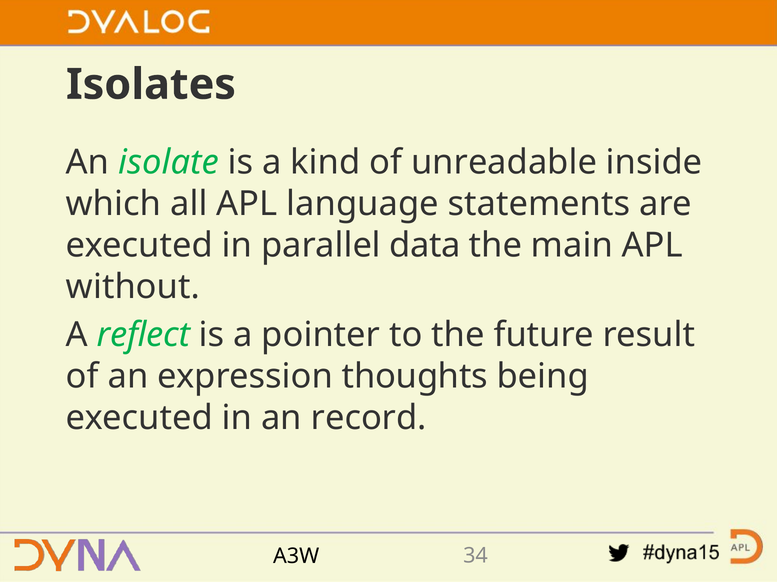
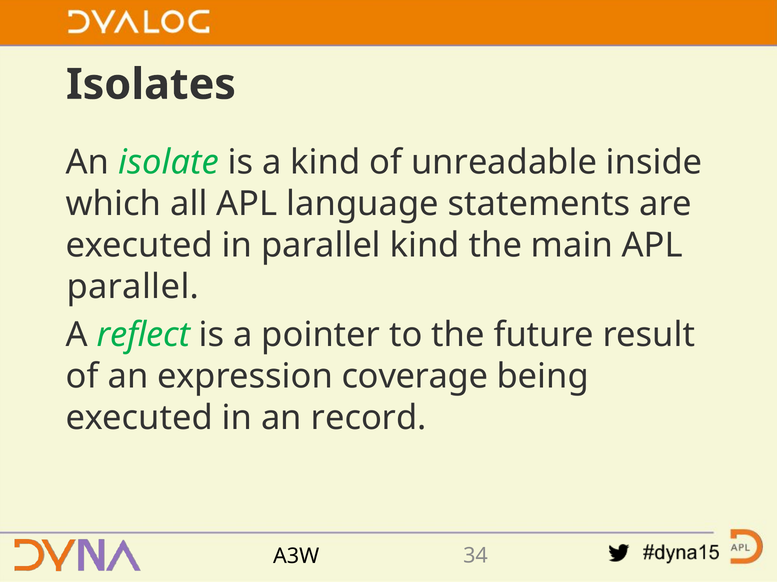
parallel data: data -> kind
without at (133, 286): without -> parallel
thoughts: thoughts -> coverage
